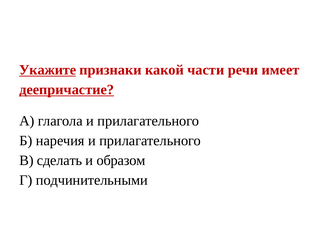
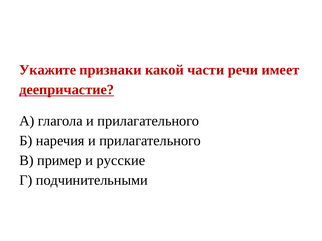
Укажите at (48, 70) underline: present -> none
сделать: сделать -> пример
образом: образом -> русские
